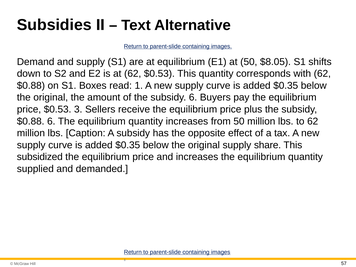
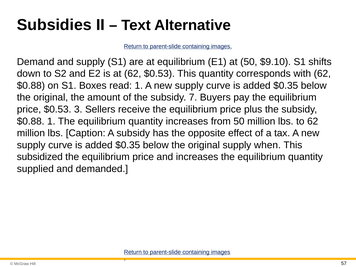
$8.05: $8.05 -> $9.10
subsidy 6: 6 -> 7
$0.88 6: 6 -> 1
share: share -> when
